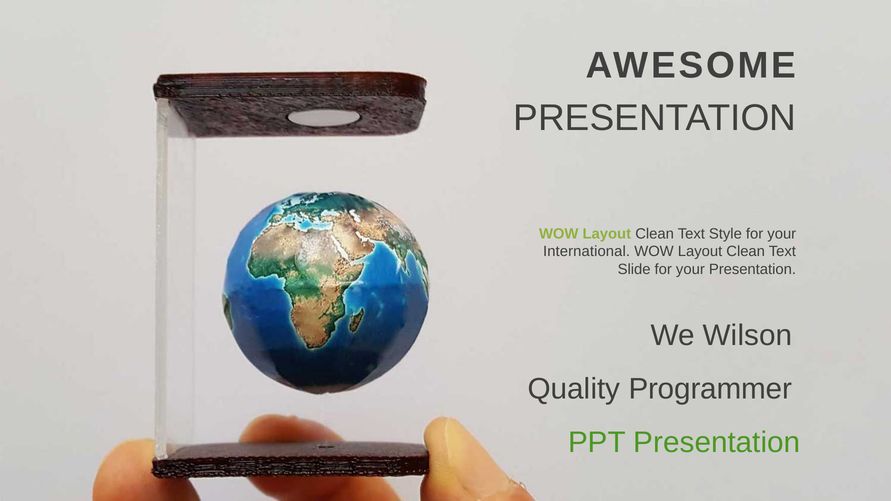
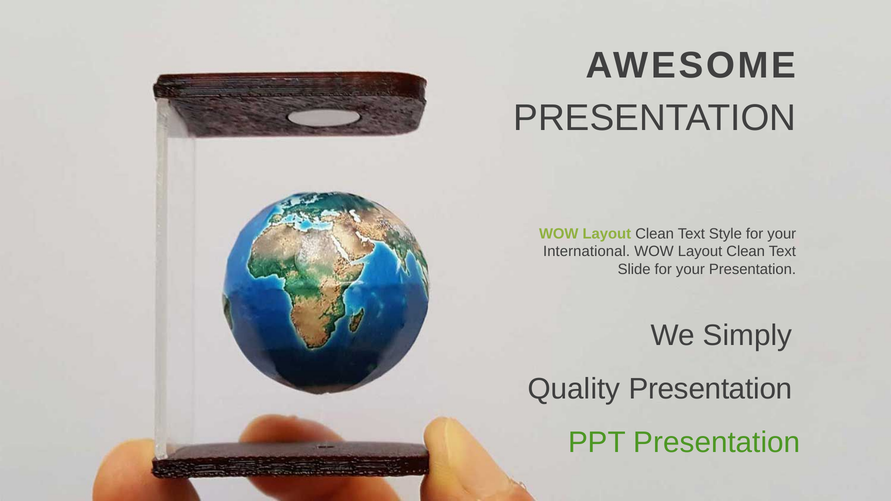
Wilson: Wilson -> Simply
Quality Programmer: Programmer -> Presentation
